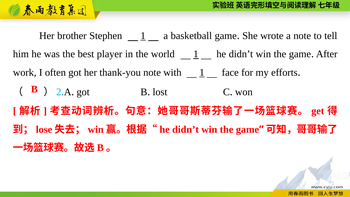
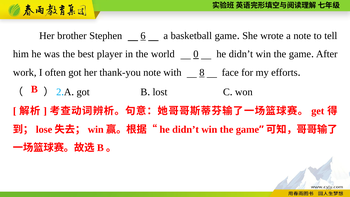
Stephen 1: 1 -> 6
world 1: 1 -> 0
with 1: 1 -> 8
